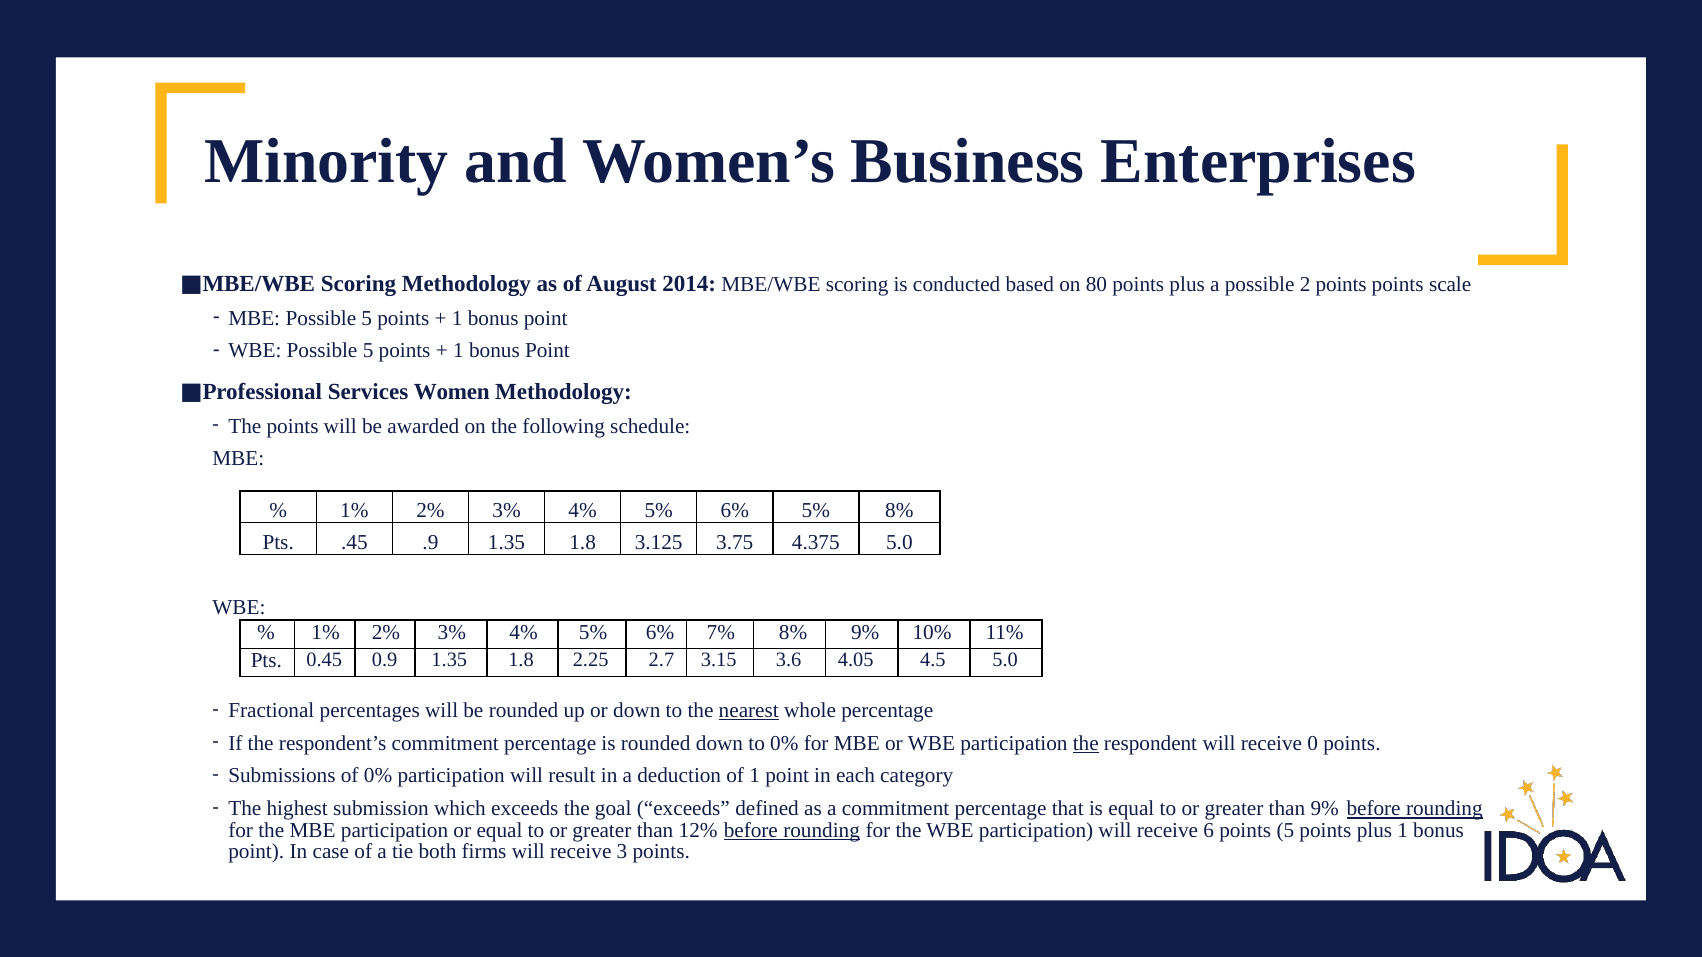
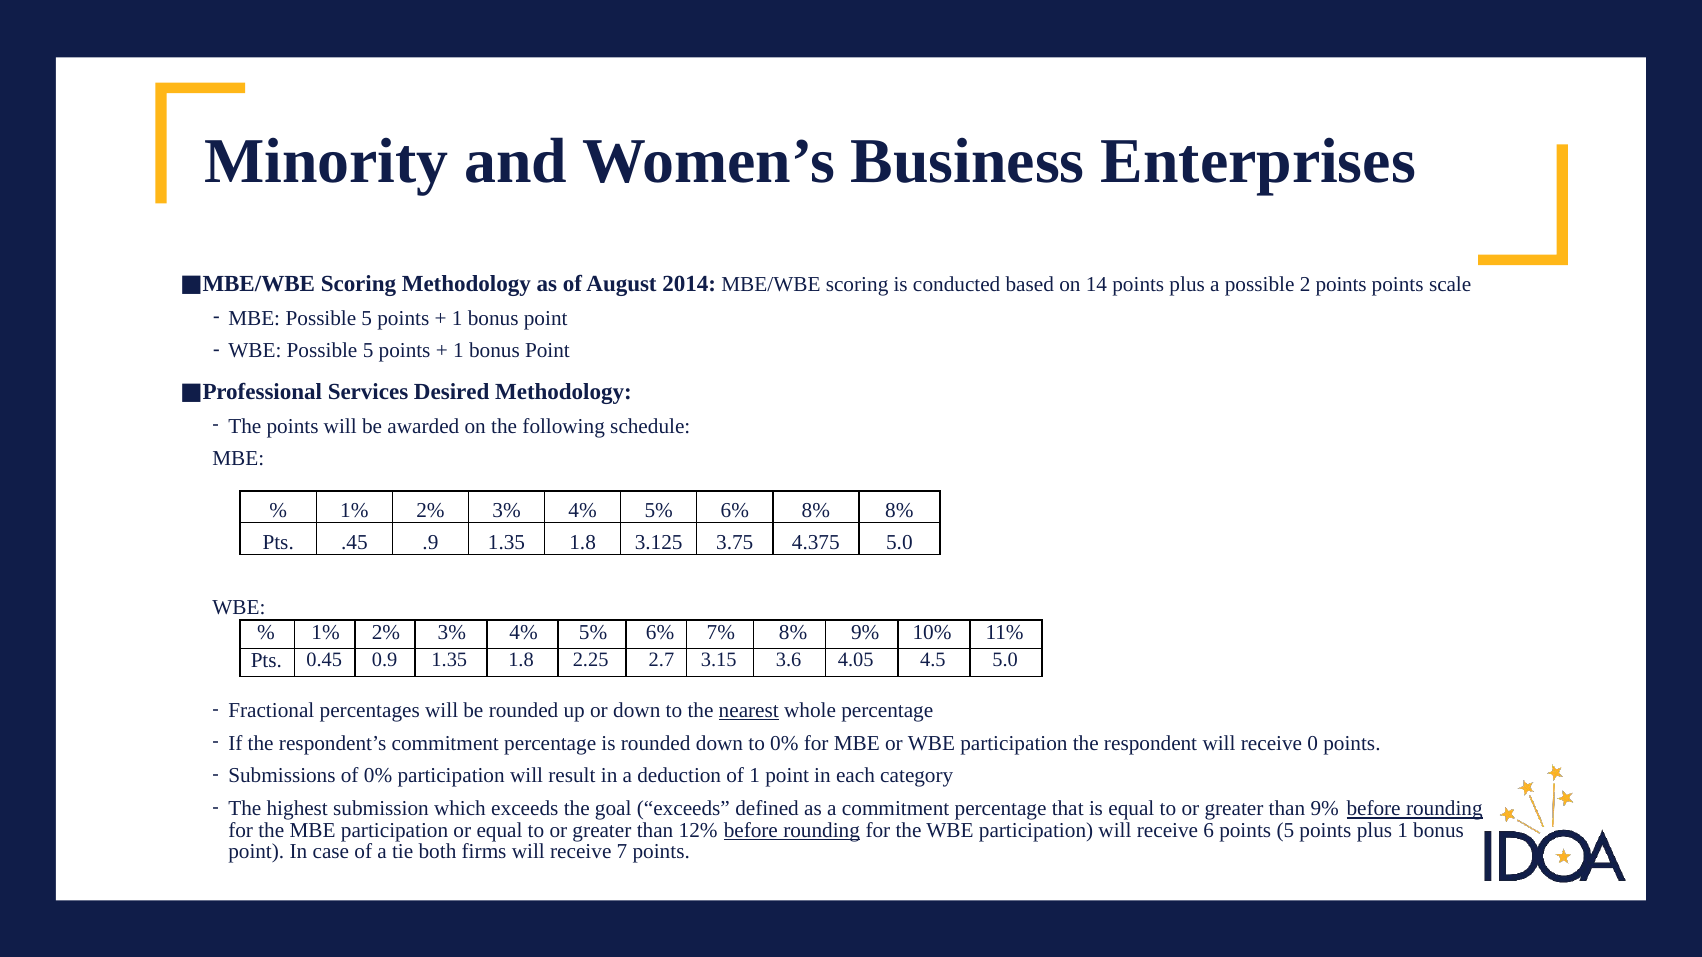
80: 80 -> 14
Women: Women -> Desired
6% 5%: 5% -> 8%
the at (1086, 743) underline: present -> none
3: 3 -> 7
